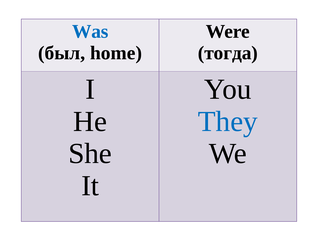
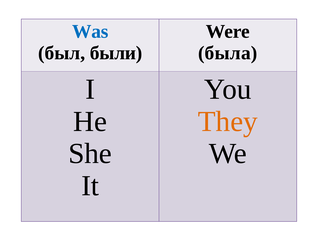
home: home -> были
тогда: тогда -> была
They colour: blue -> orange
